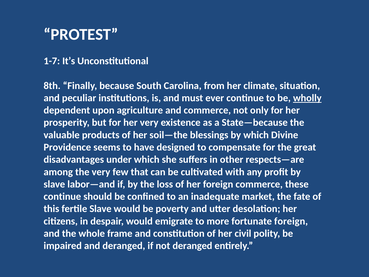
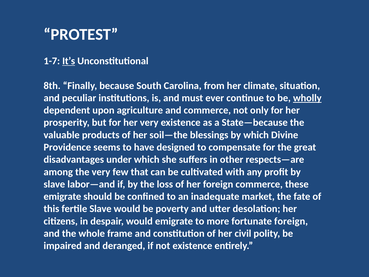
It’s underline: none -> present
continue at (62, 196): continue -> emigrate
not deranged: deranged -> existence
